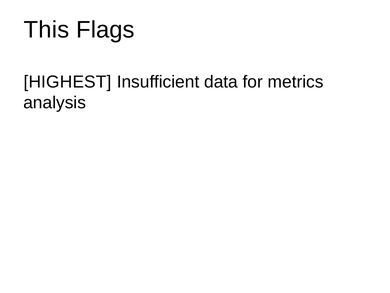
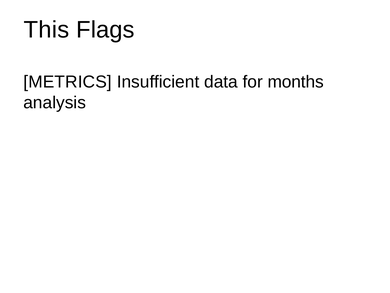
HIGHEST: HIGHEST -> METRICS
metrics: metrics -> months
